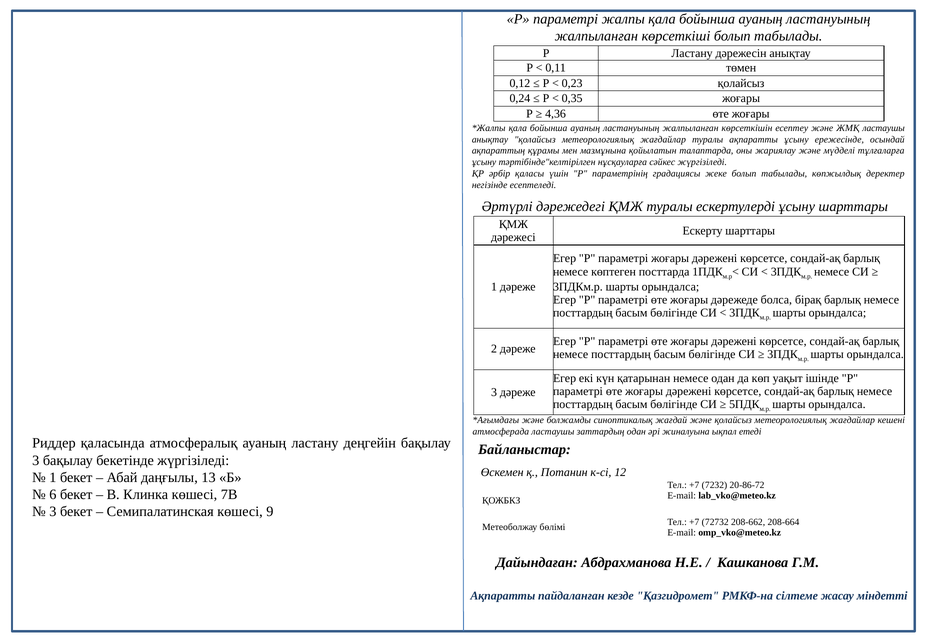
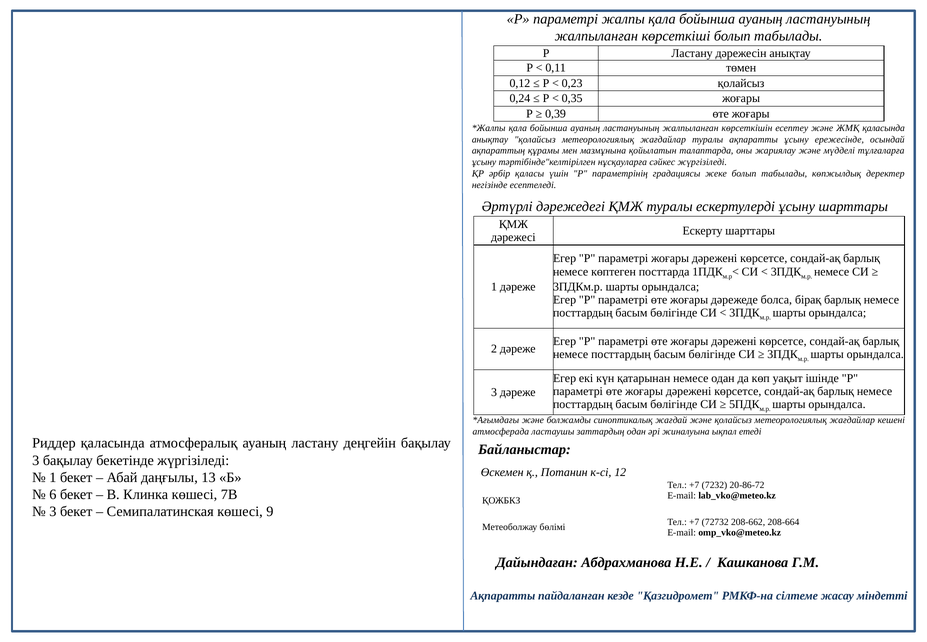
4,36: 4,36 -> 0,39
ЖМҚ ластаушы: ластаушы -> қаласында
